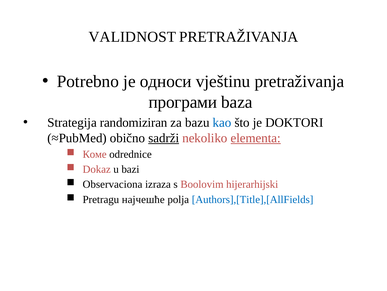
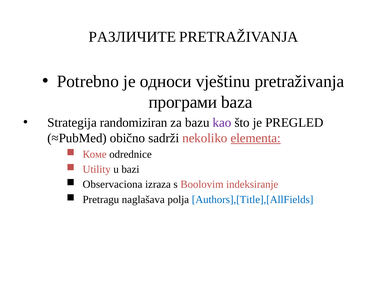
VALIDNOST: VALIDNOST -> РАЗЛИЧИТЕ
kao colour: blue -> purple
DOKTORI: DOKTORI -> PREGLED
sadrži underline: present -> none
Dokaz: Dokaz -> Utility
hijerarhijski: hijerarhijski -> indeksiranje
најчешће: најчешће -> naglašava
